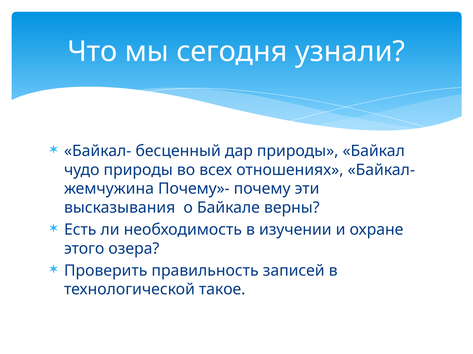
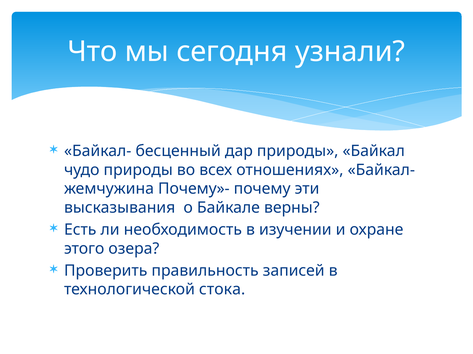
такое: такое -> стока
